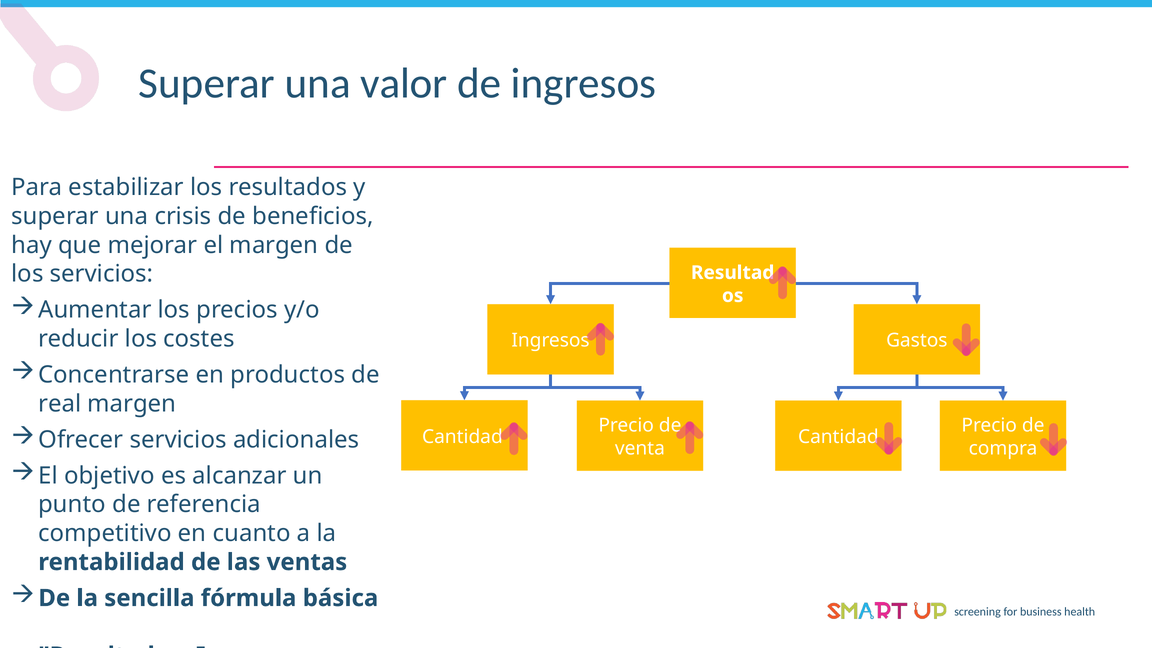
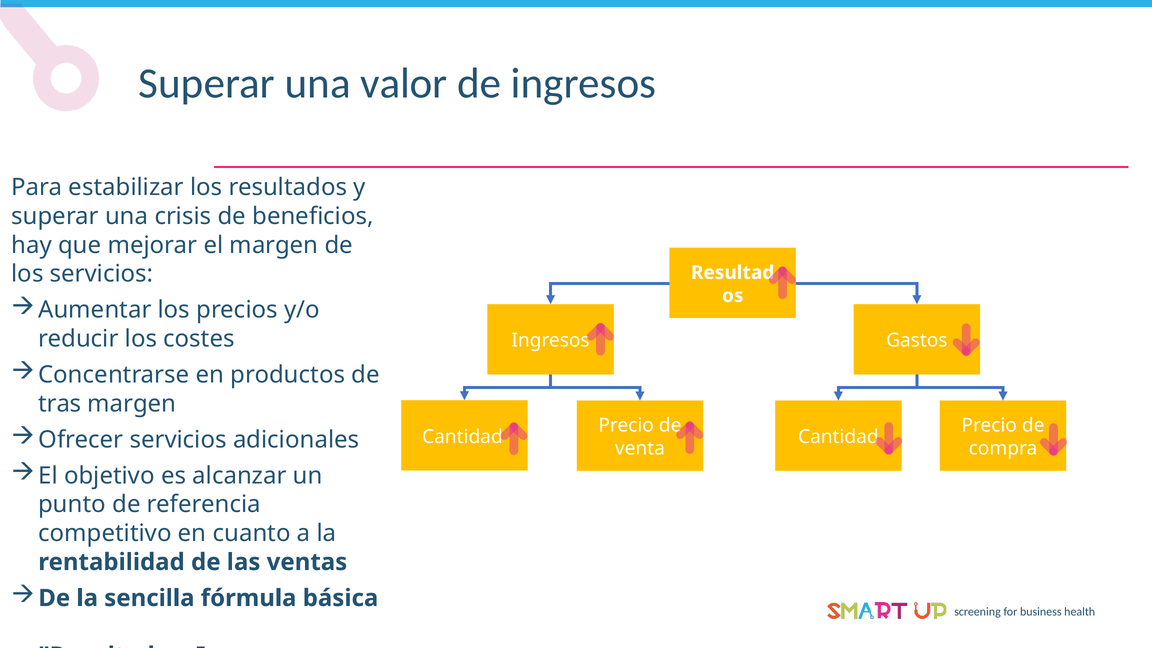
real: real -> tras
